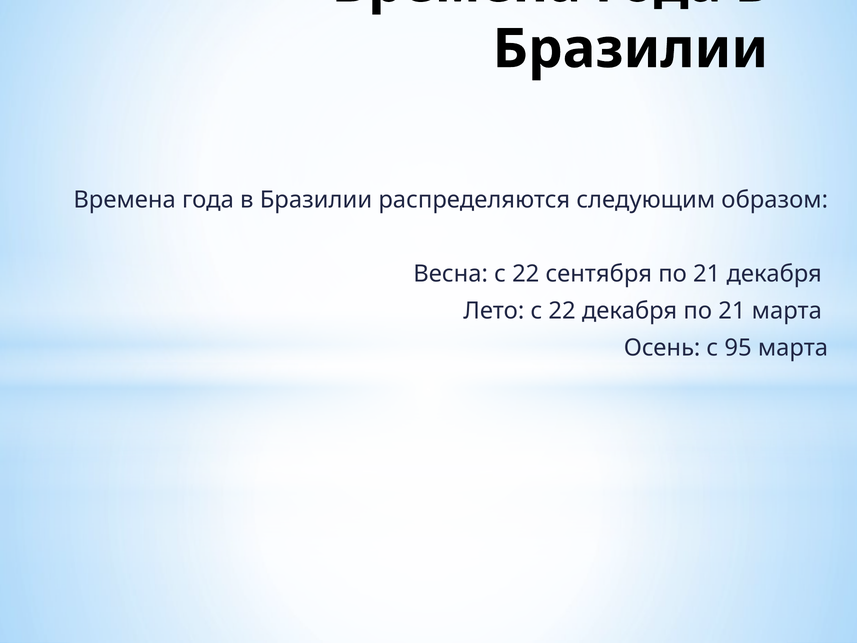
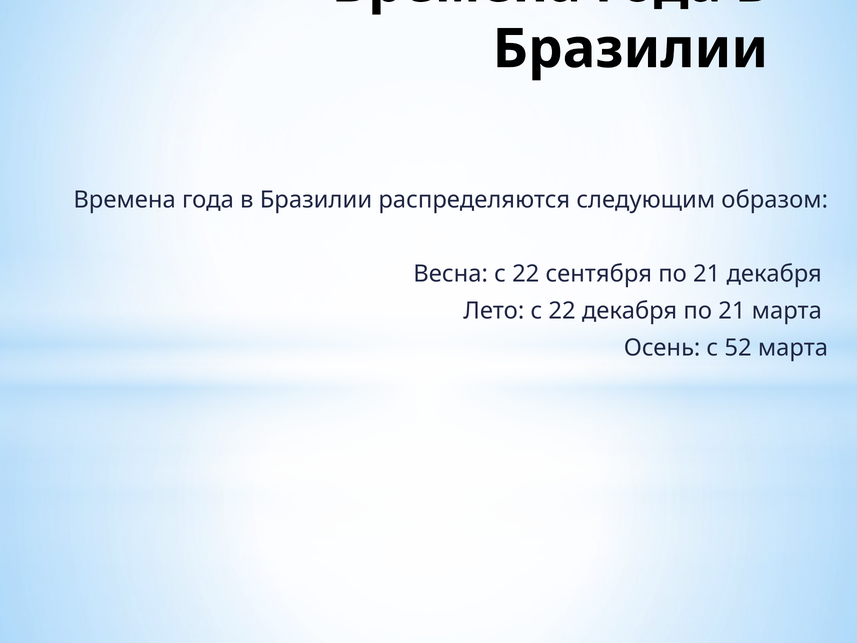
95: 95 -> 52
